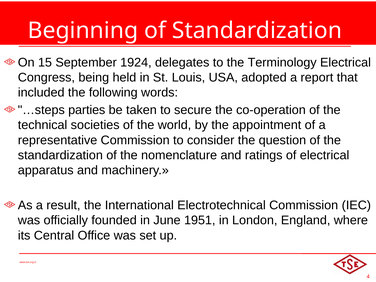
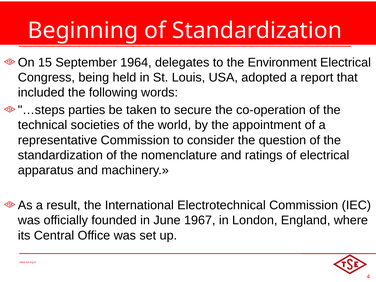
1924: 1924 -> 1964
Terminology: Terminology -> Environment
1951: 1951 -> 1967
